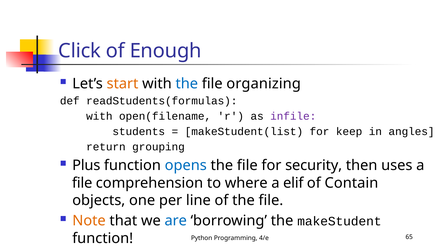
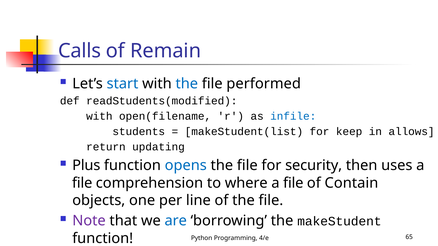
Click: Click -> Calls
Enough: Enough -> Remain
start colour: orange -> blue
organizing: organizing -> performed
readStudents(formulas: readStudents(formulas -> readStudents(modified
infile colour: purple -> blue
angles: angles -> allows
grouping: grouping -> updating
elif at (293, 183): elif -> file
Note colour: orange -> purple
